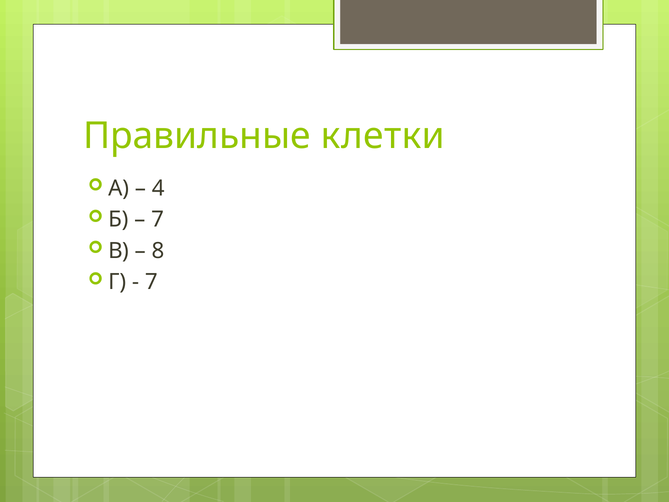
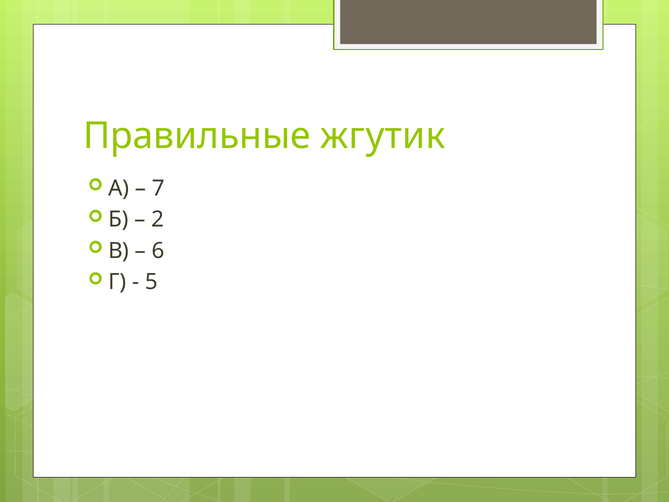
клетки: клетки -> жгутик
4: 4 -> 7
7 at (158, 220): 7 -> 2
8: 8 -> 6
7 at (151, 282): 7 -> 5
